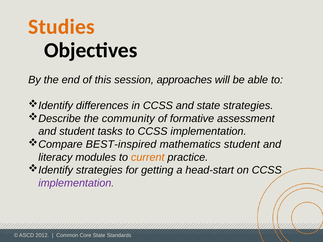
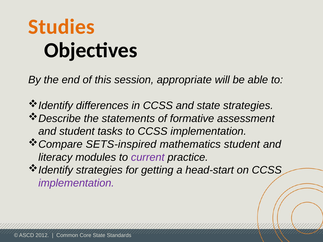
approaches: approaches -> appropriate
community: community -> statements
BEST-inspired: BEST-inspired -> SETS-inspired
current colour: orange -> purple
